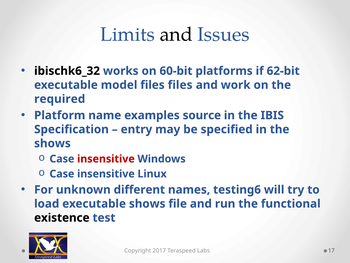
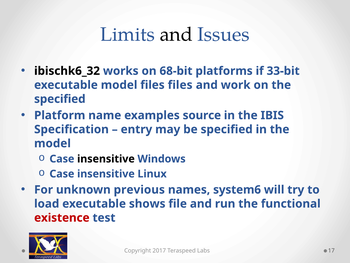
60-bit: 60-bit -> 68-bit
62-bit: 62-bit -> 33-bit
required at (60, 99): required -> specified
shows at (52, 143): shows -> model
insensitive at (106, 159) colour: red -> black
different: different -> previous
testing6: testing6 -> system6
existence colour: black -> red
